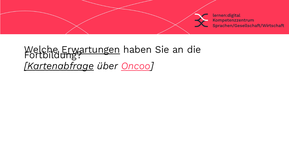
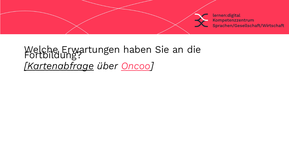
Erwartungen underline: present -> none
